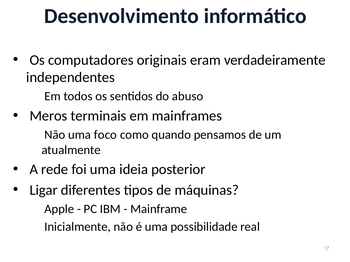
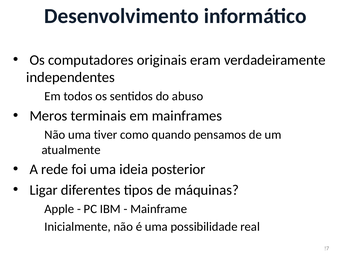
foco: foco -> tiver
